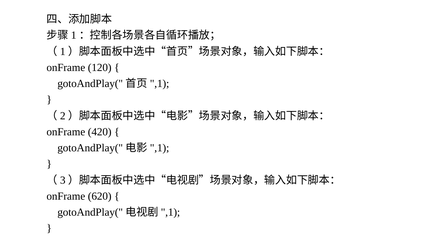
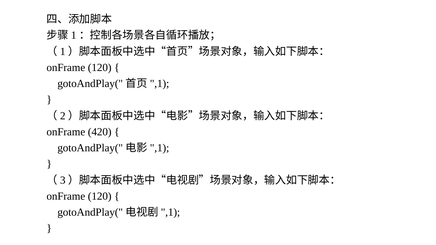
620 at (100, 196): 620 -> 120
